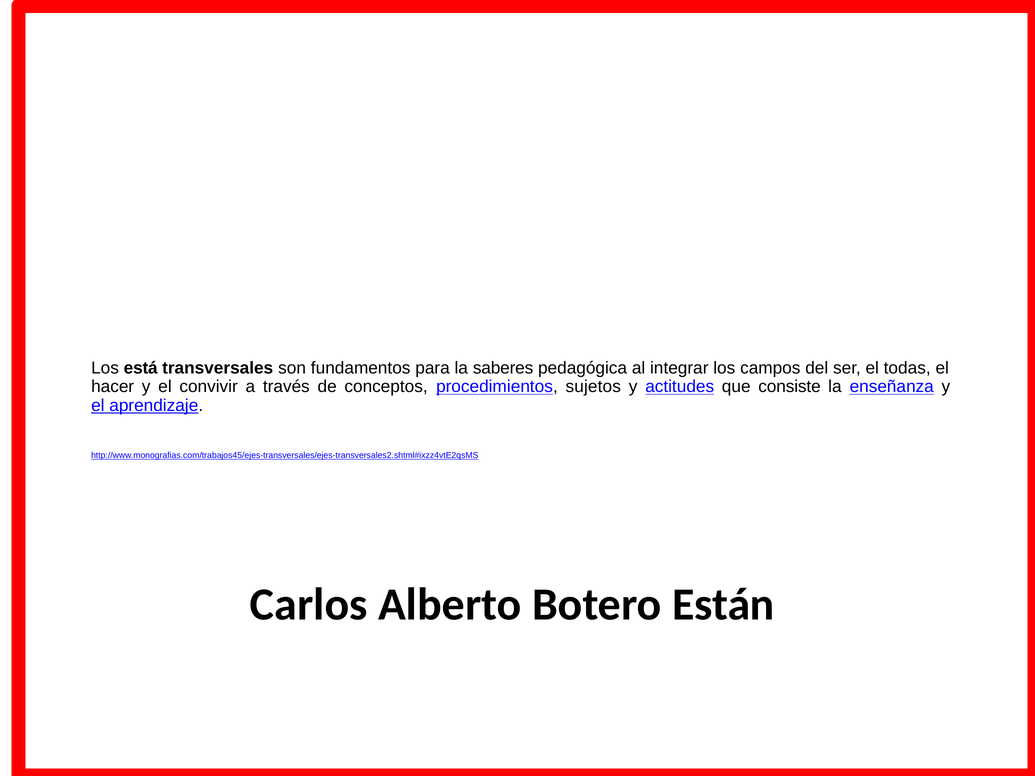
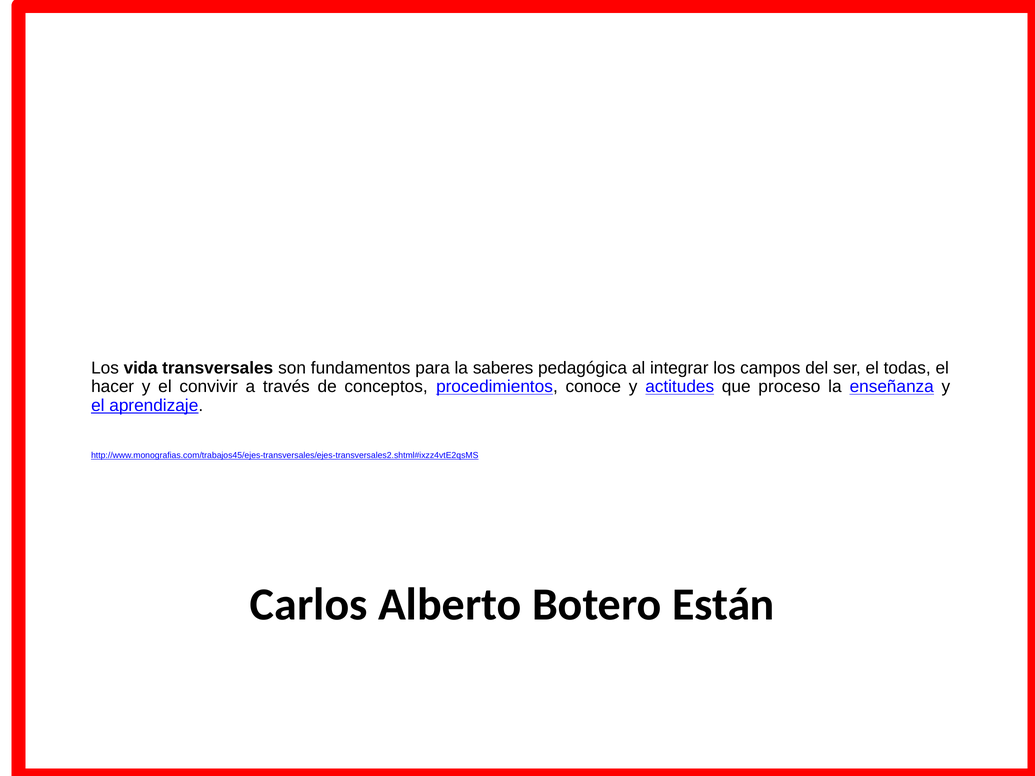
está: está -> vida
sujetos: sujetos -> conoce
consiste: consiste -> proceso
